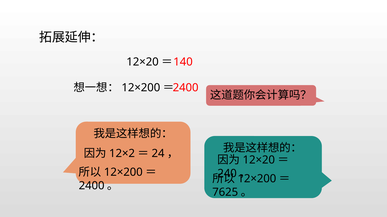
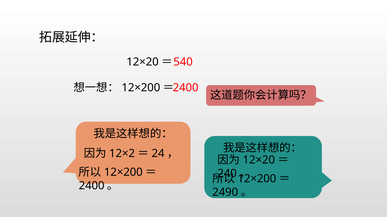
140: 140 -> 540
7625: 7625 -> 2490
